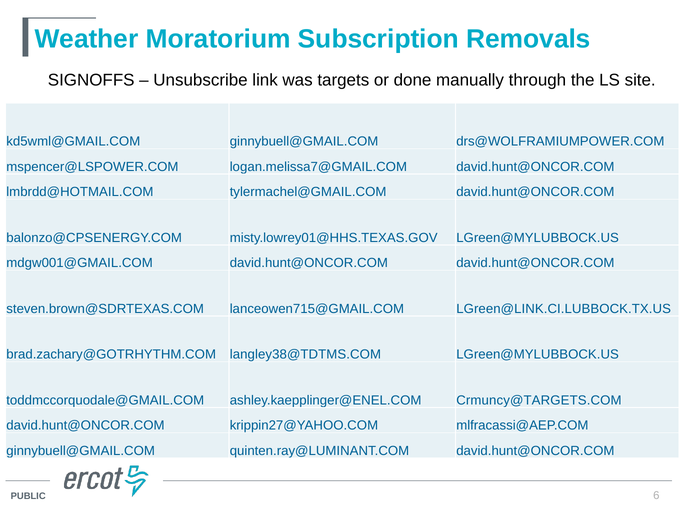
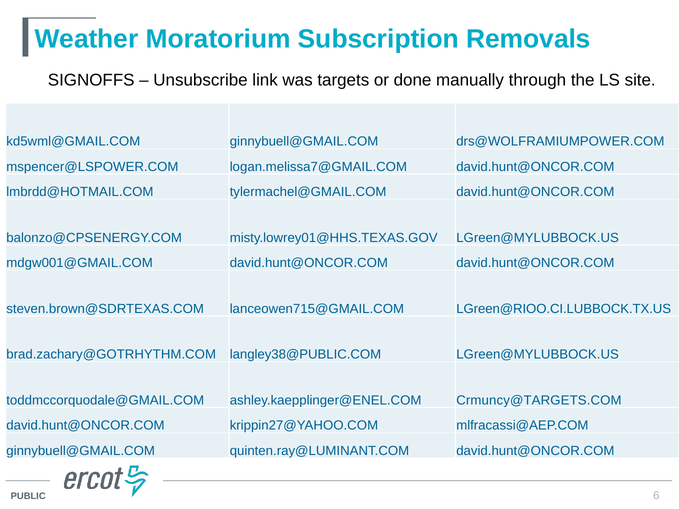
LGreen@LINK.CI.LUBBOCK.TX.US: LGreen@LINK.CI.LUBBOCK.TX.US -> LGreen@RIOO.CI.LUBBOCK.TX.US
langley38@TDTMS.COM: langley38@TDTMS.COM -> langley38@PUBLIC.COM
